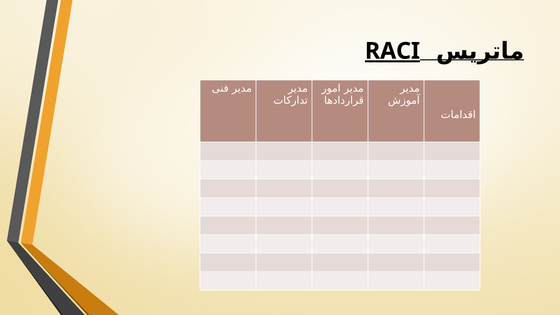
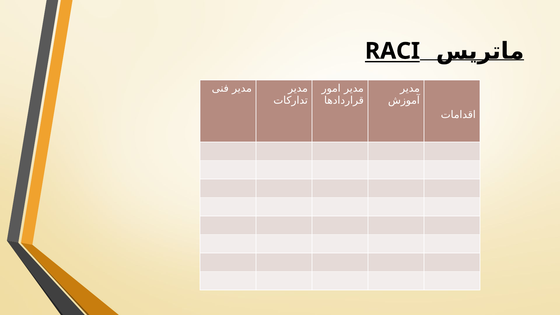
RACI underline: present -> none
